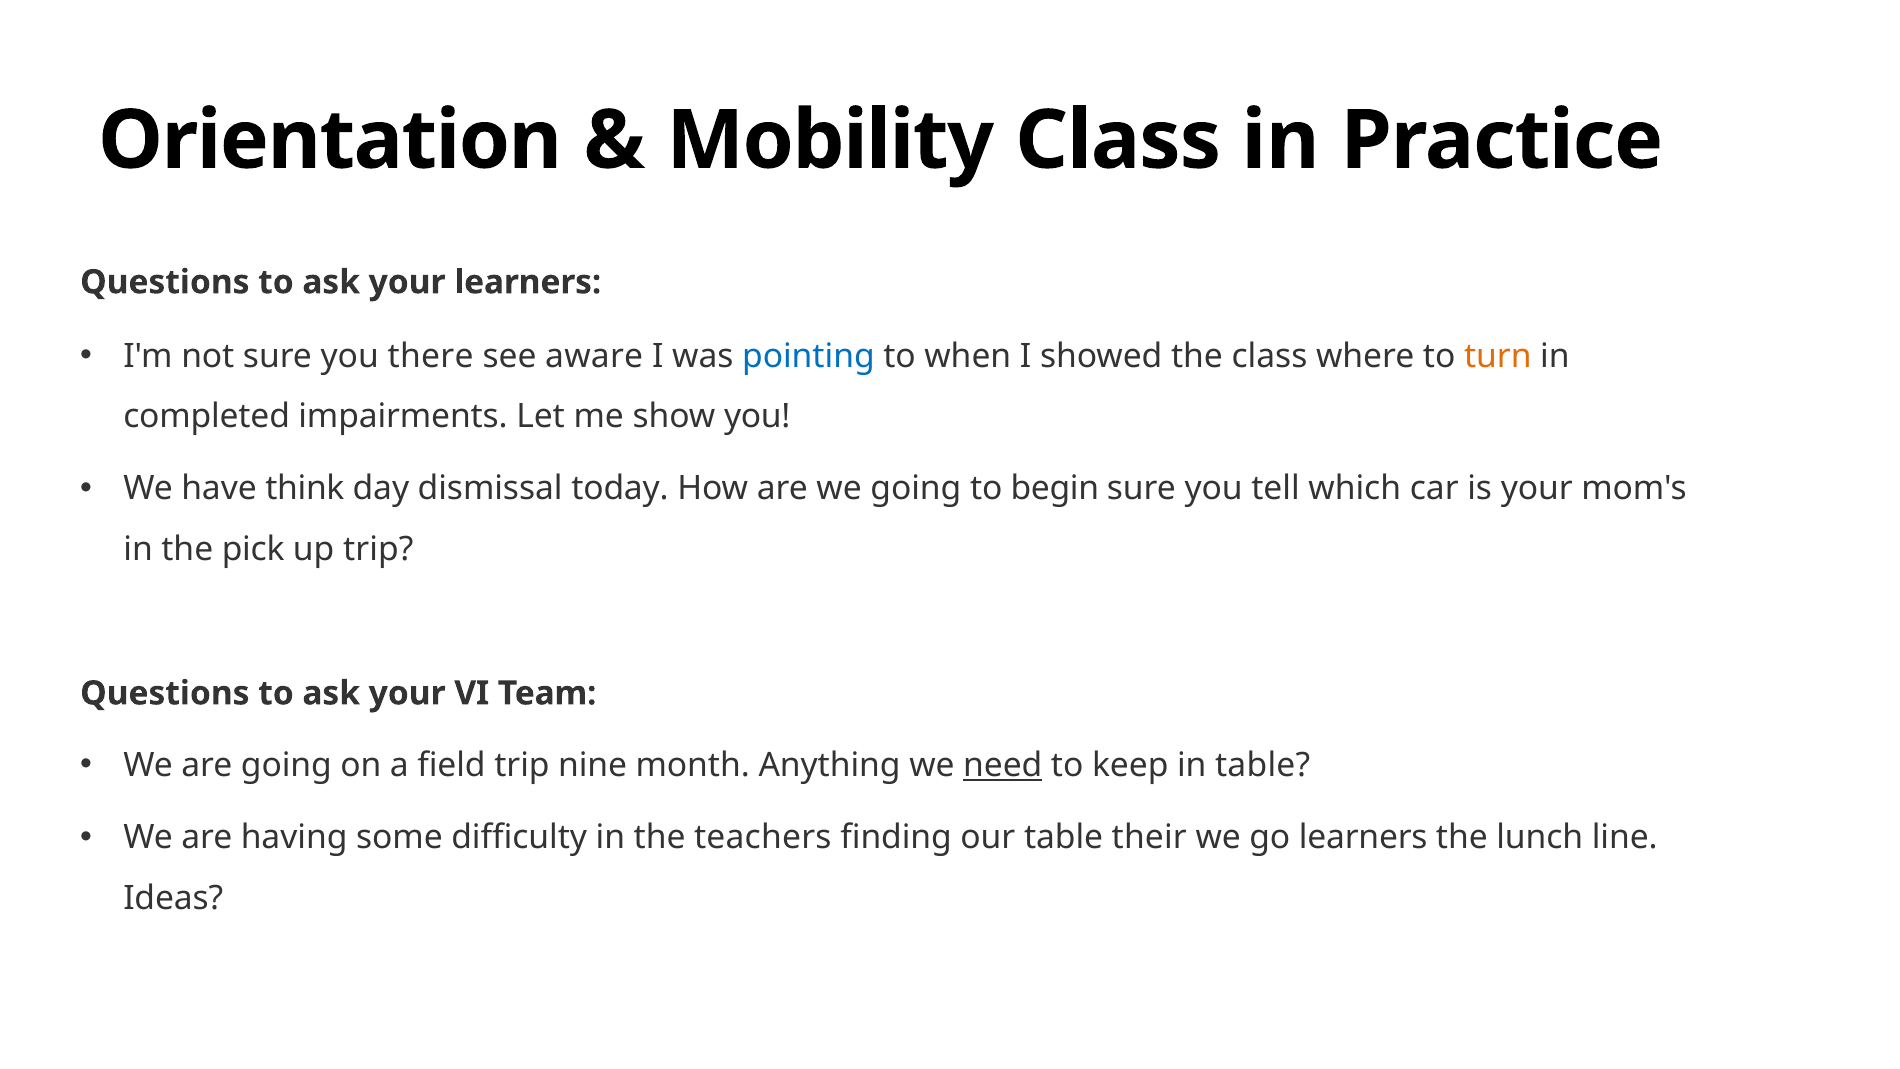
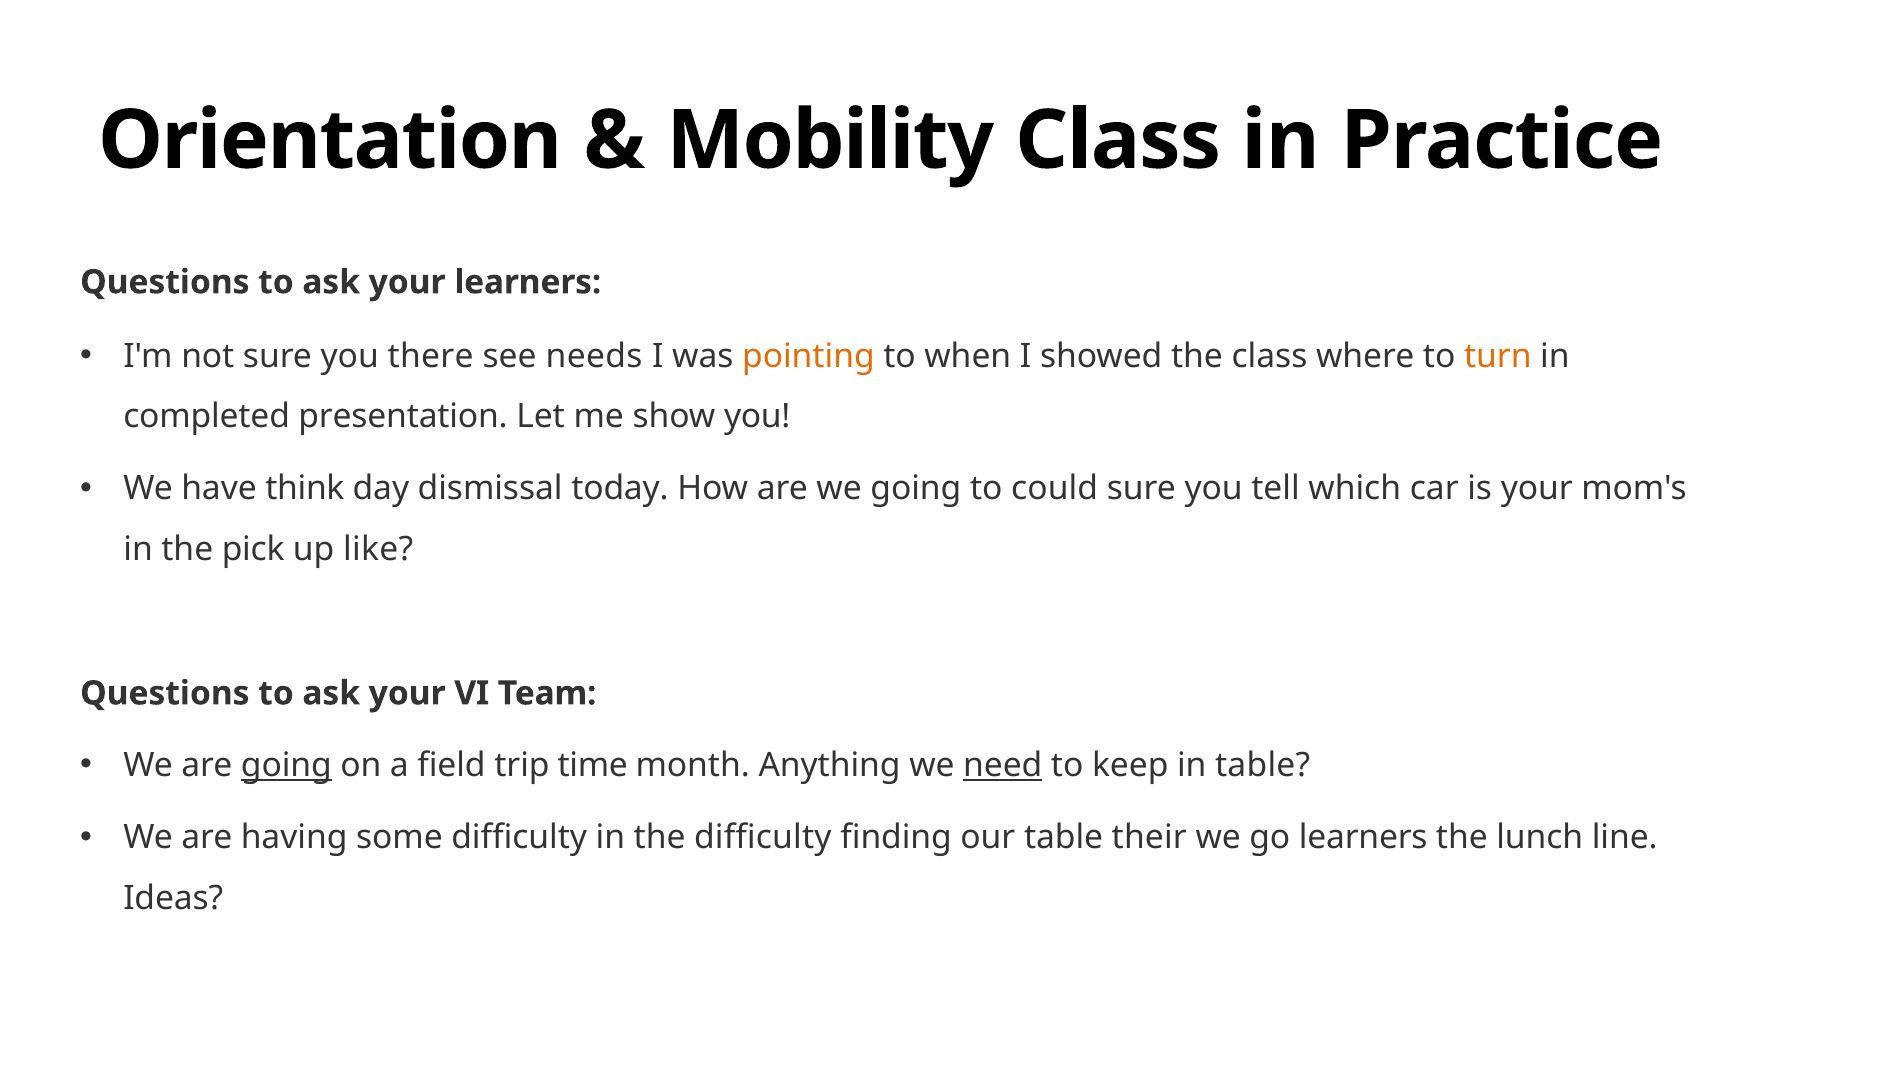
aware: aware -> needs
pointing colour: blue -> orange
impairments: impairments -> presentation
begin: begin -> could
up trip: trip -> like
going at (286, 766) underline: none -> present
nine: nine -> time
the teachers: teachers -> diﬃculty
